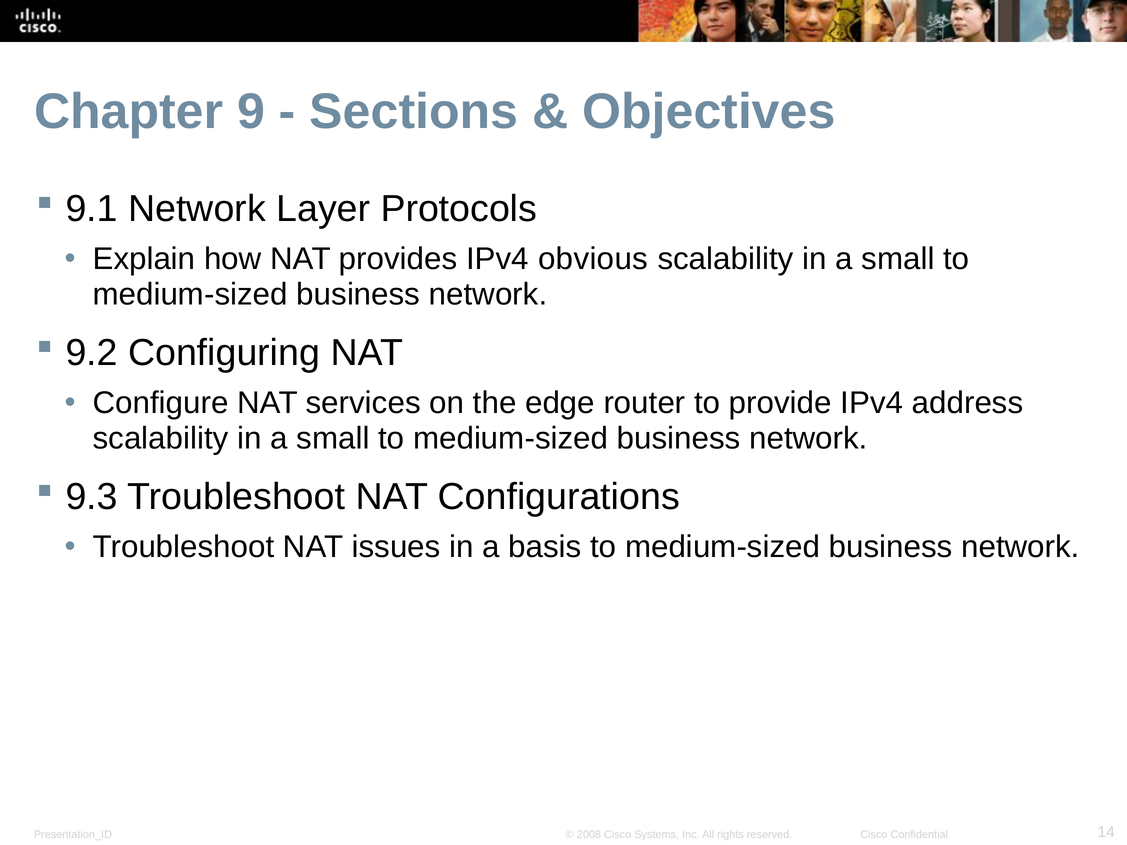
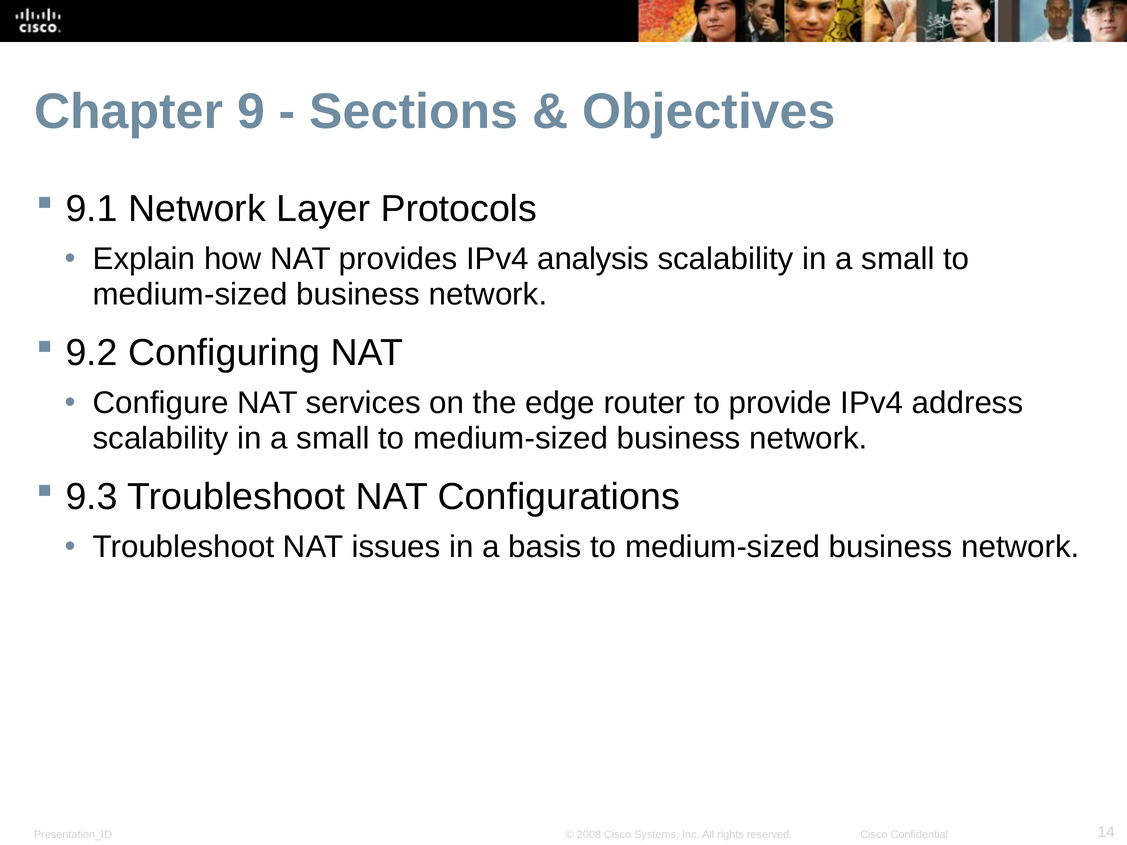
obvious: obvious -> analysis
